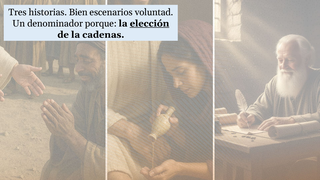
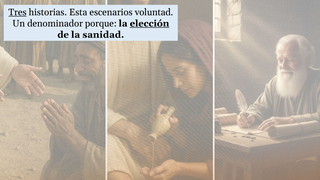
Tres underline: none -> present
Bien: Bien -> Esta
cadenas: cadenas -> sanidad
